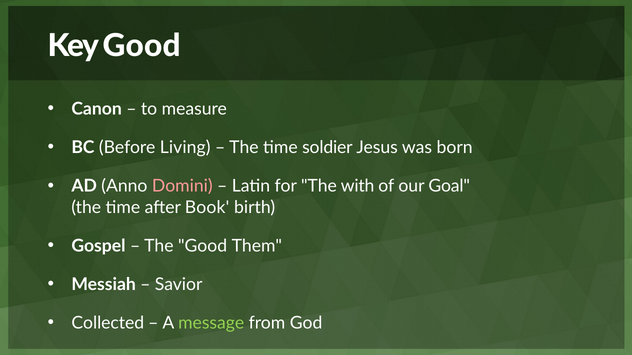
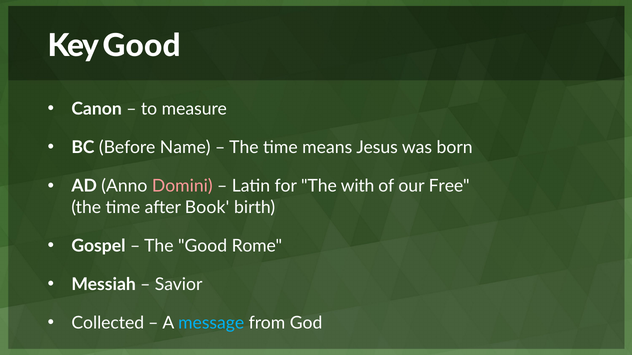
Living: Living -> Name
soldier: soldier -> means
Goal: Goal -> Free
Them: Them -> Rome
message colour: light green -> light blue
